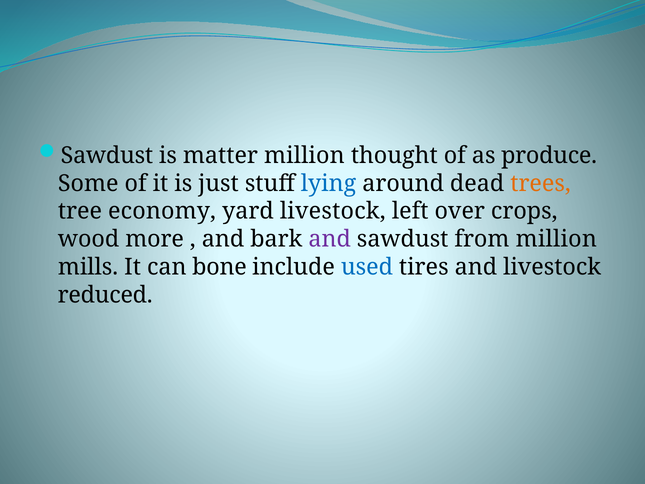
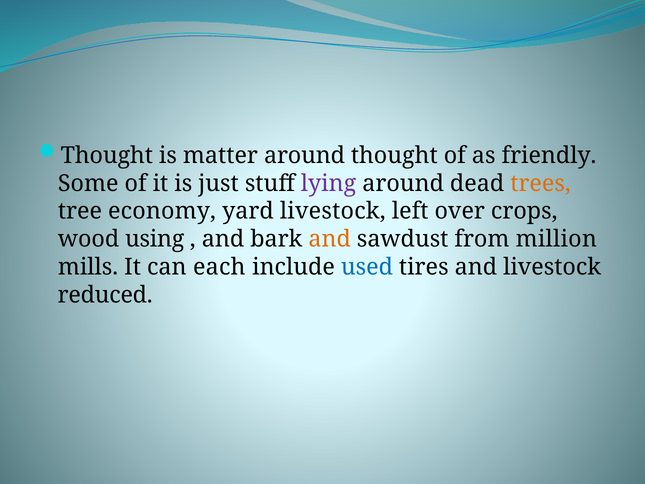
Sawdust at (107, 155): Sawdust -> Thought
matter million: million -> around
produce: produce -> friendly
lying colour: blue -> purple
more: more -> using
and at (330, 239) colour: purple -> orange
bone: bone -> each
